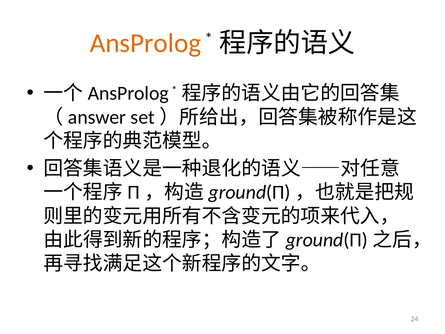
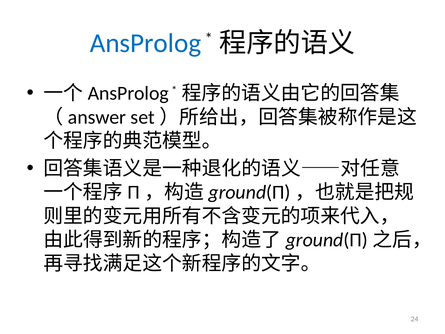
AnsProlog colour: orange -> blue
